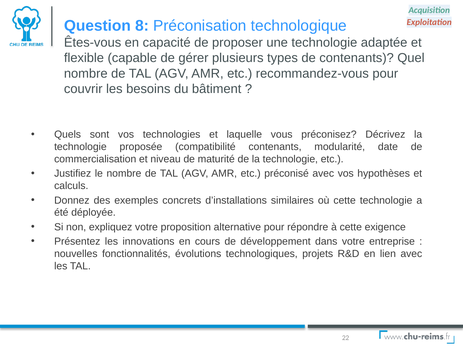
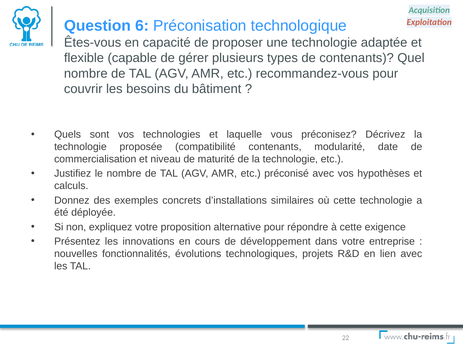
8: 8 -> 6
